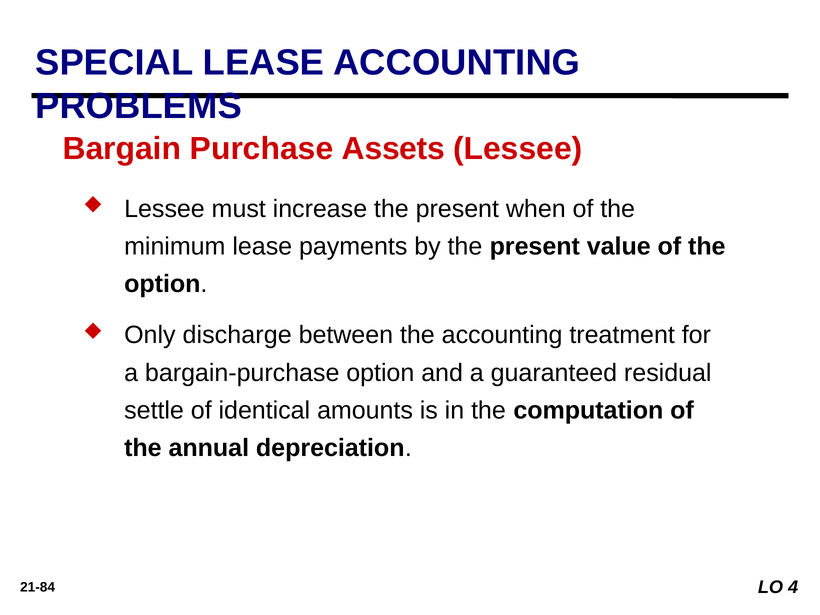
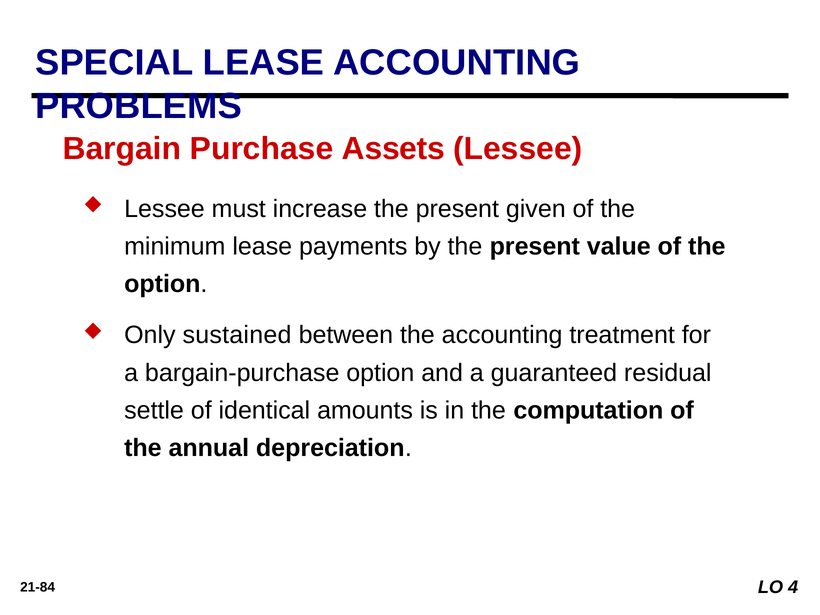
when: when -> given
discharge: discharge -> sustained
